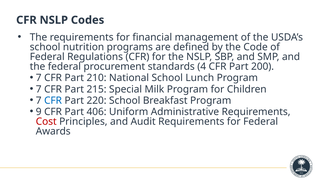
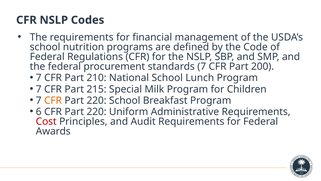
standards 4: 4 -> 7
CFR at (53, 100) colour: blue -> orange
9: 9 -> 6
406 at (97, 112): 406 -> 220
